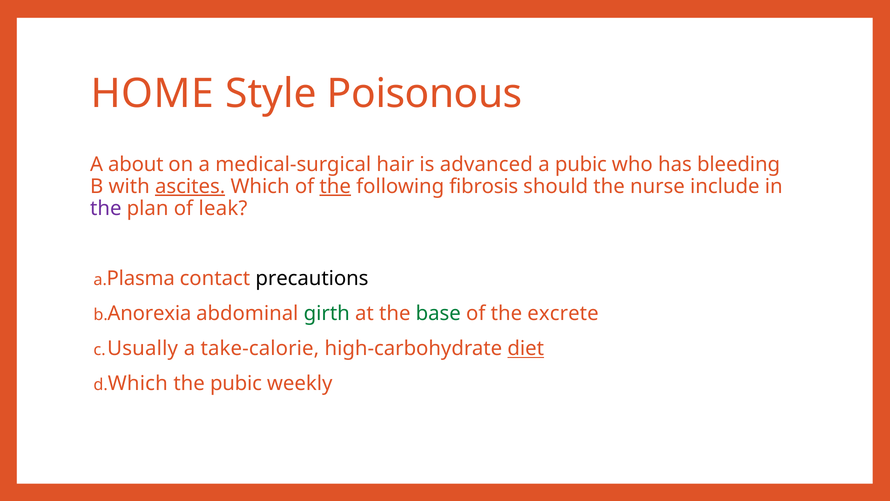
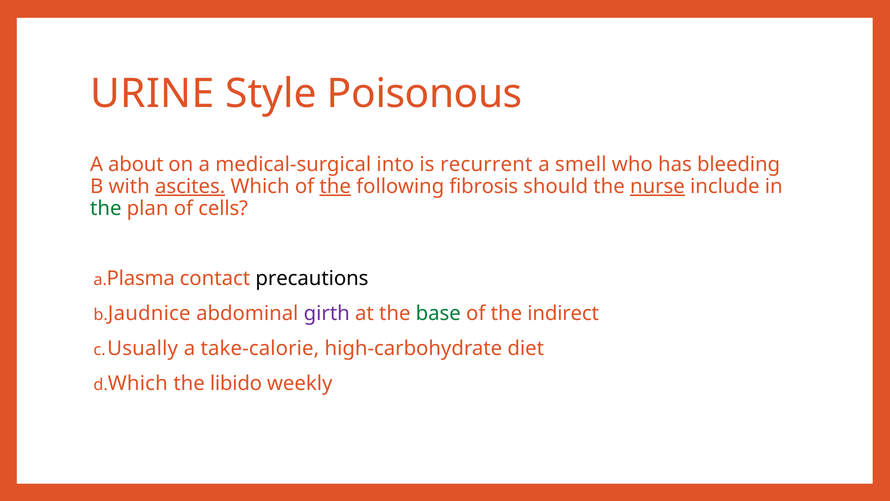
HOME: HOME -> URINE
hair: hair -> into
advanced: advanced -> recurrent
a pubic: pubic -> smell
nurse underline: none -> present
the at (106, 208) colour: purple -> green
leak: leak -> cells
Anorexia: Anorexia -> Jaudnice
girth colour: green -> purple
excrete: excrete -> indirect
diet underline: present -> none
the pubic: pubic -> libido
